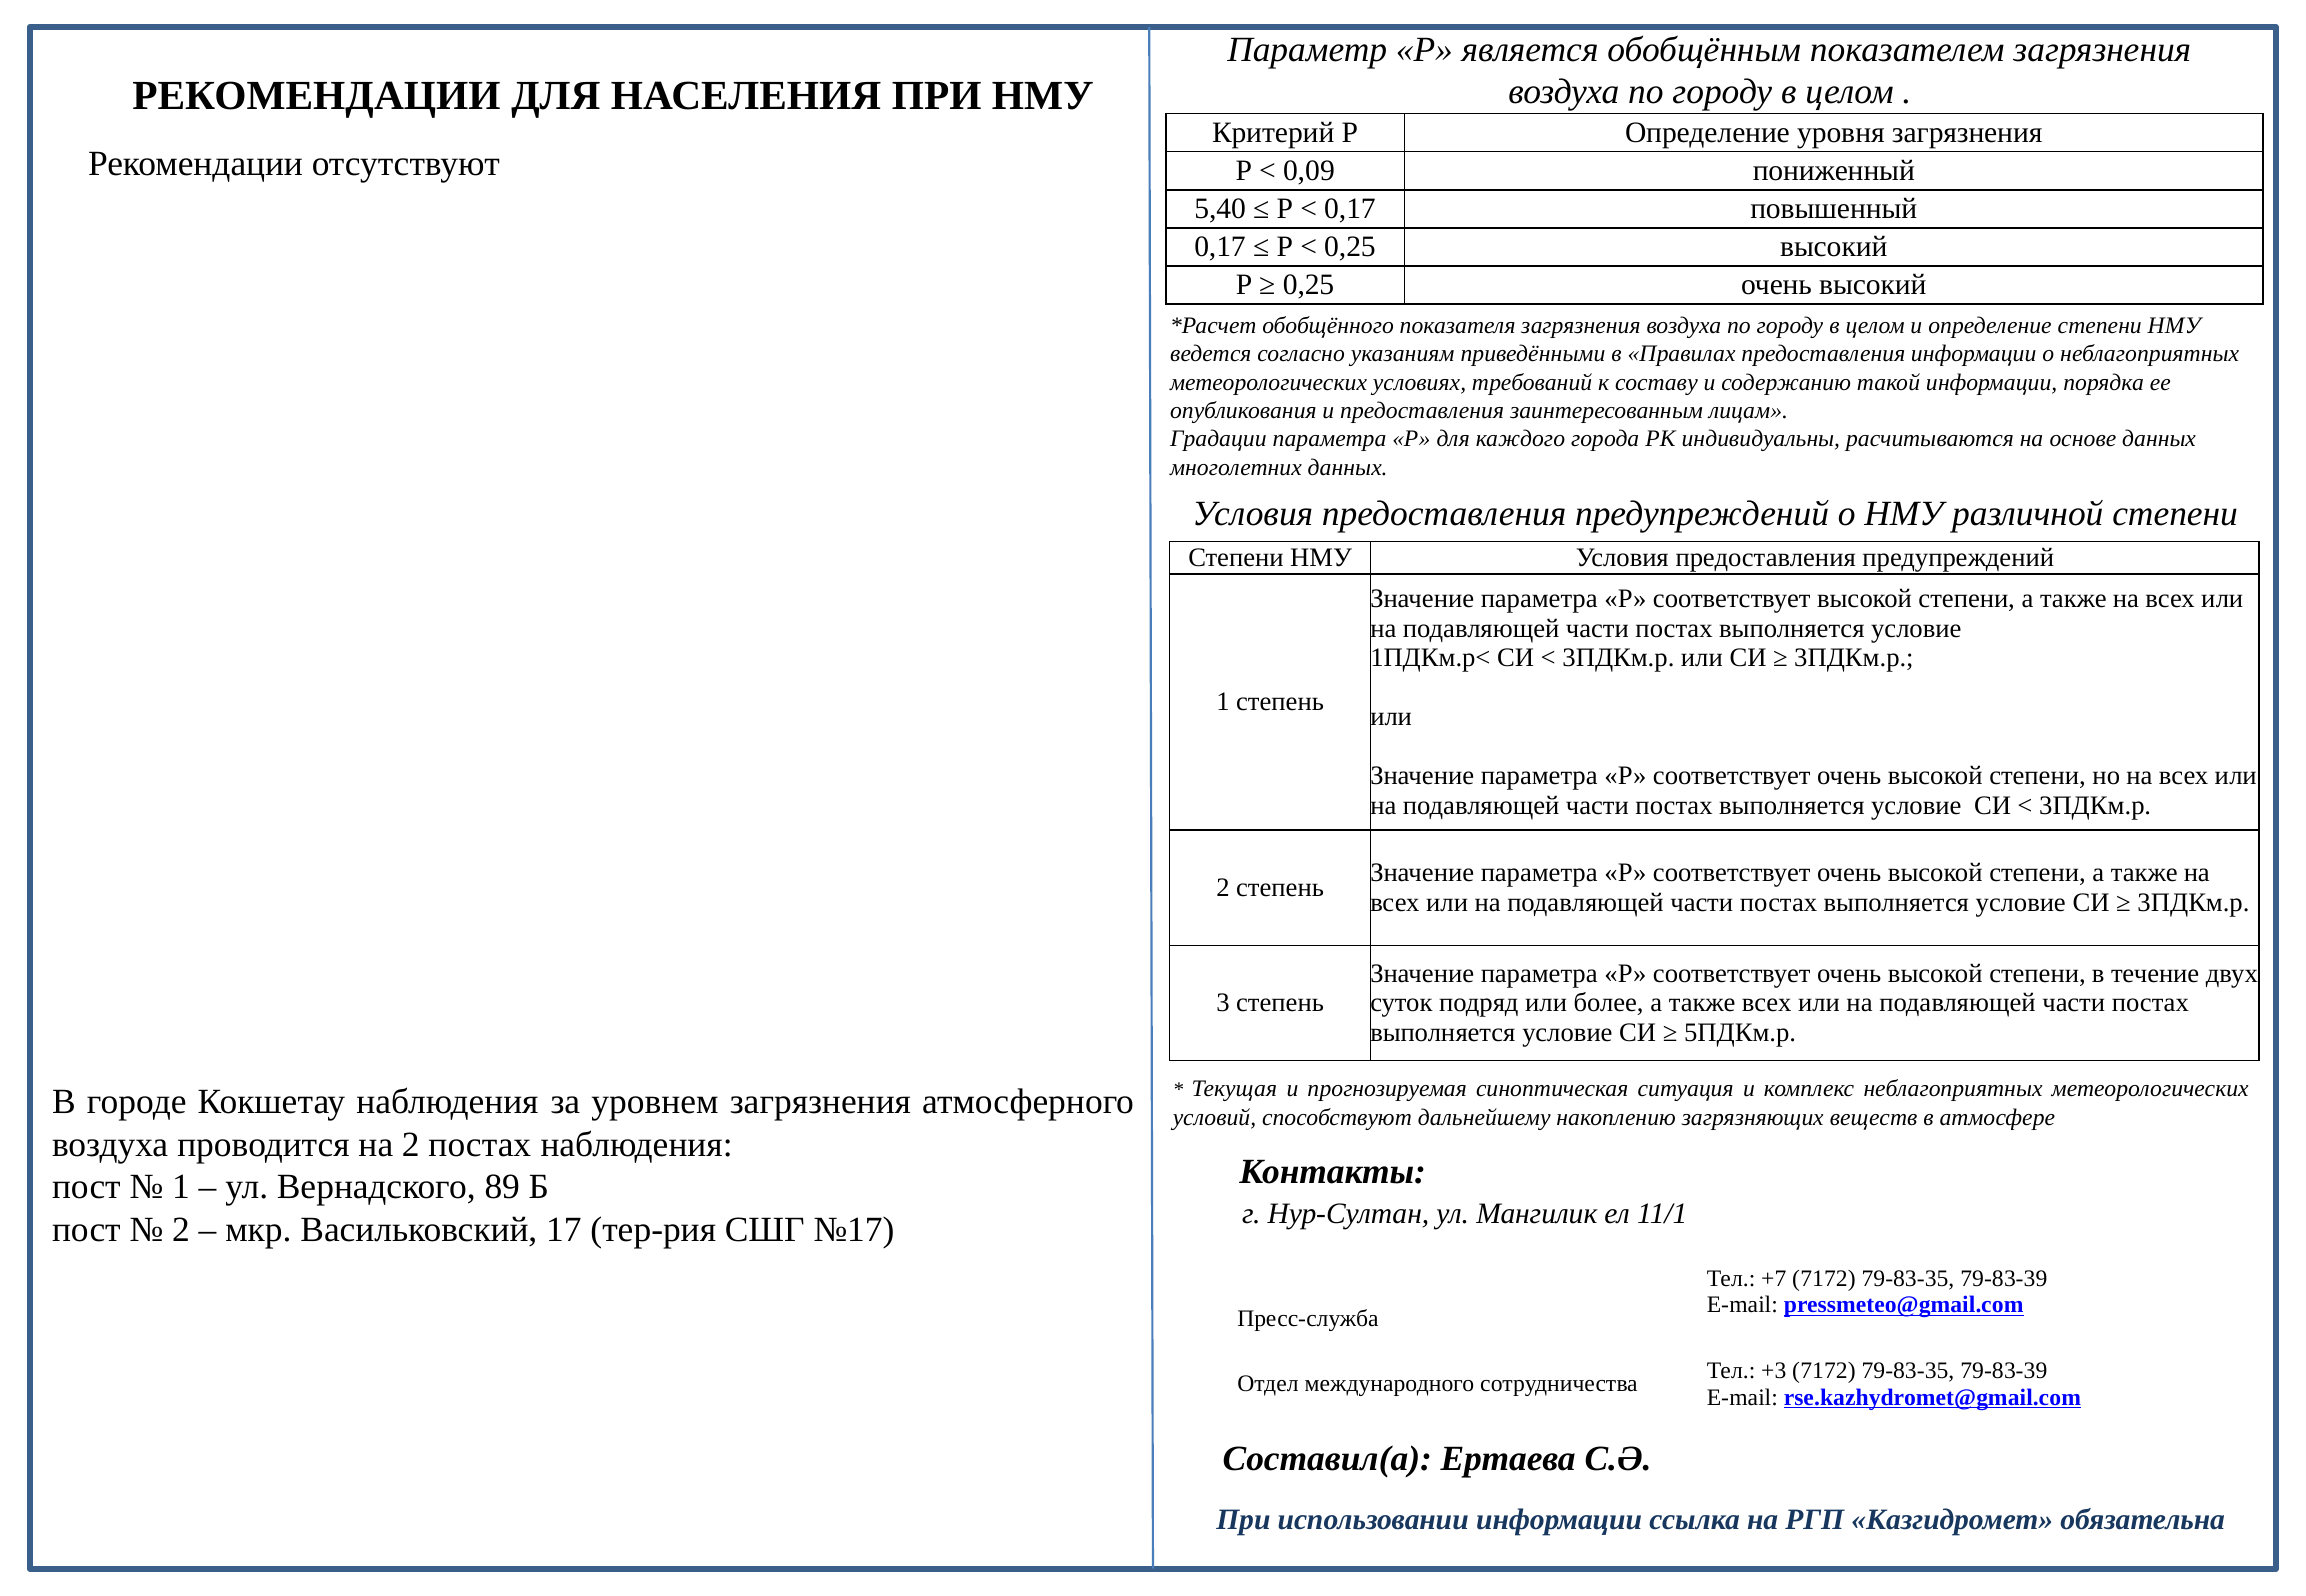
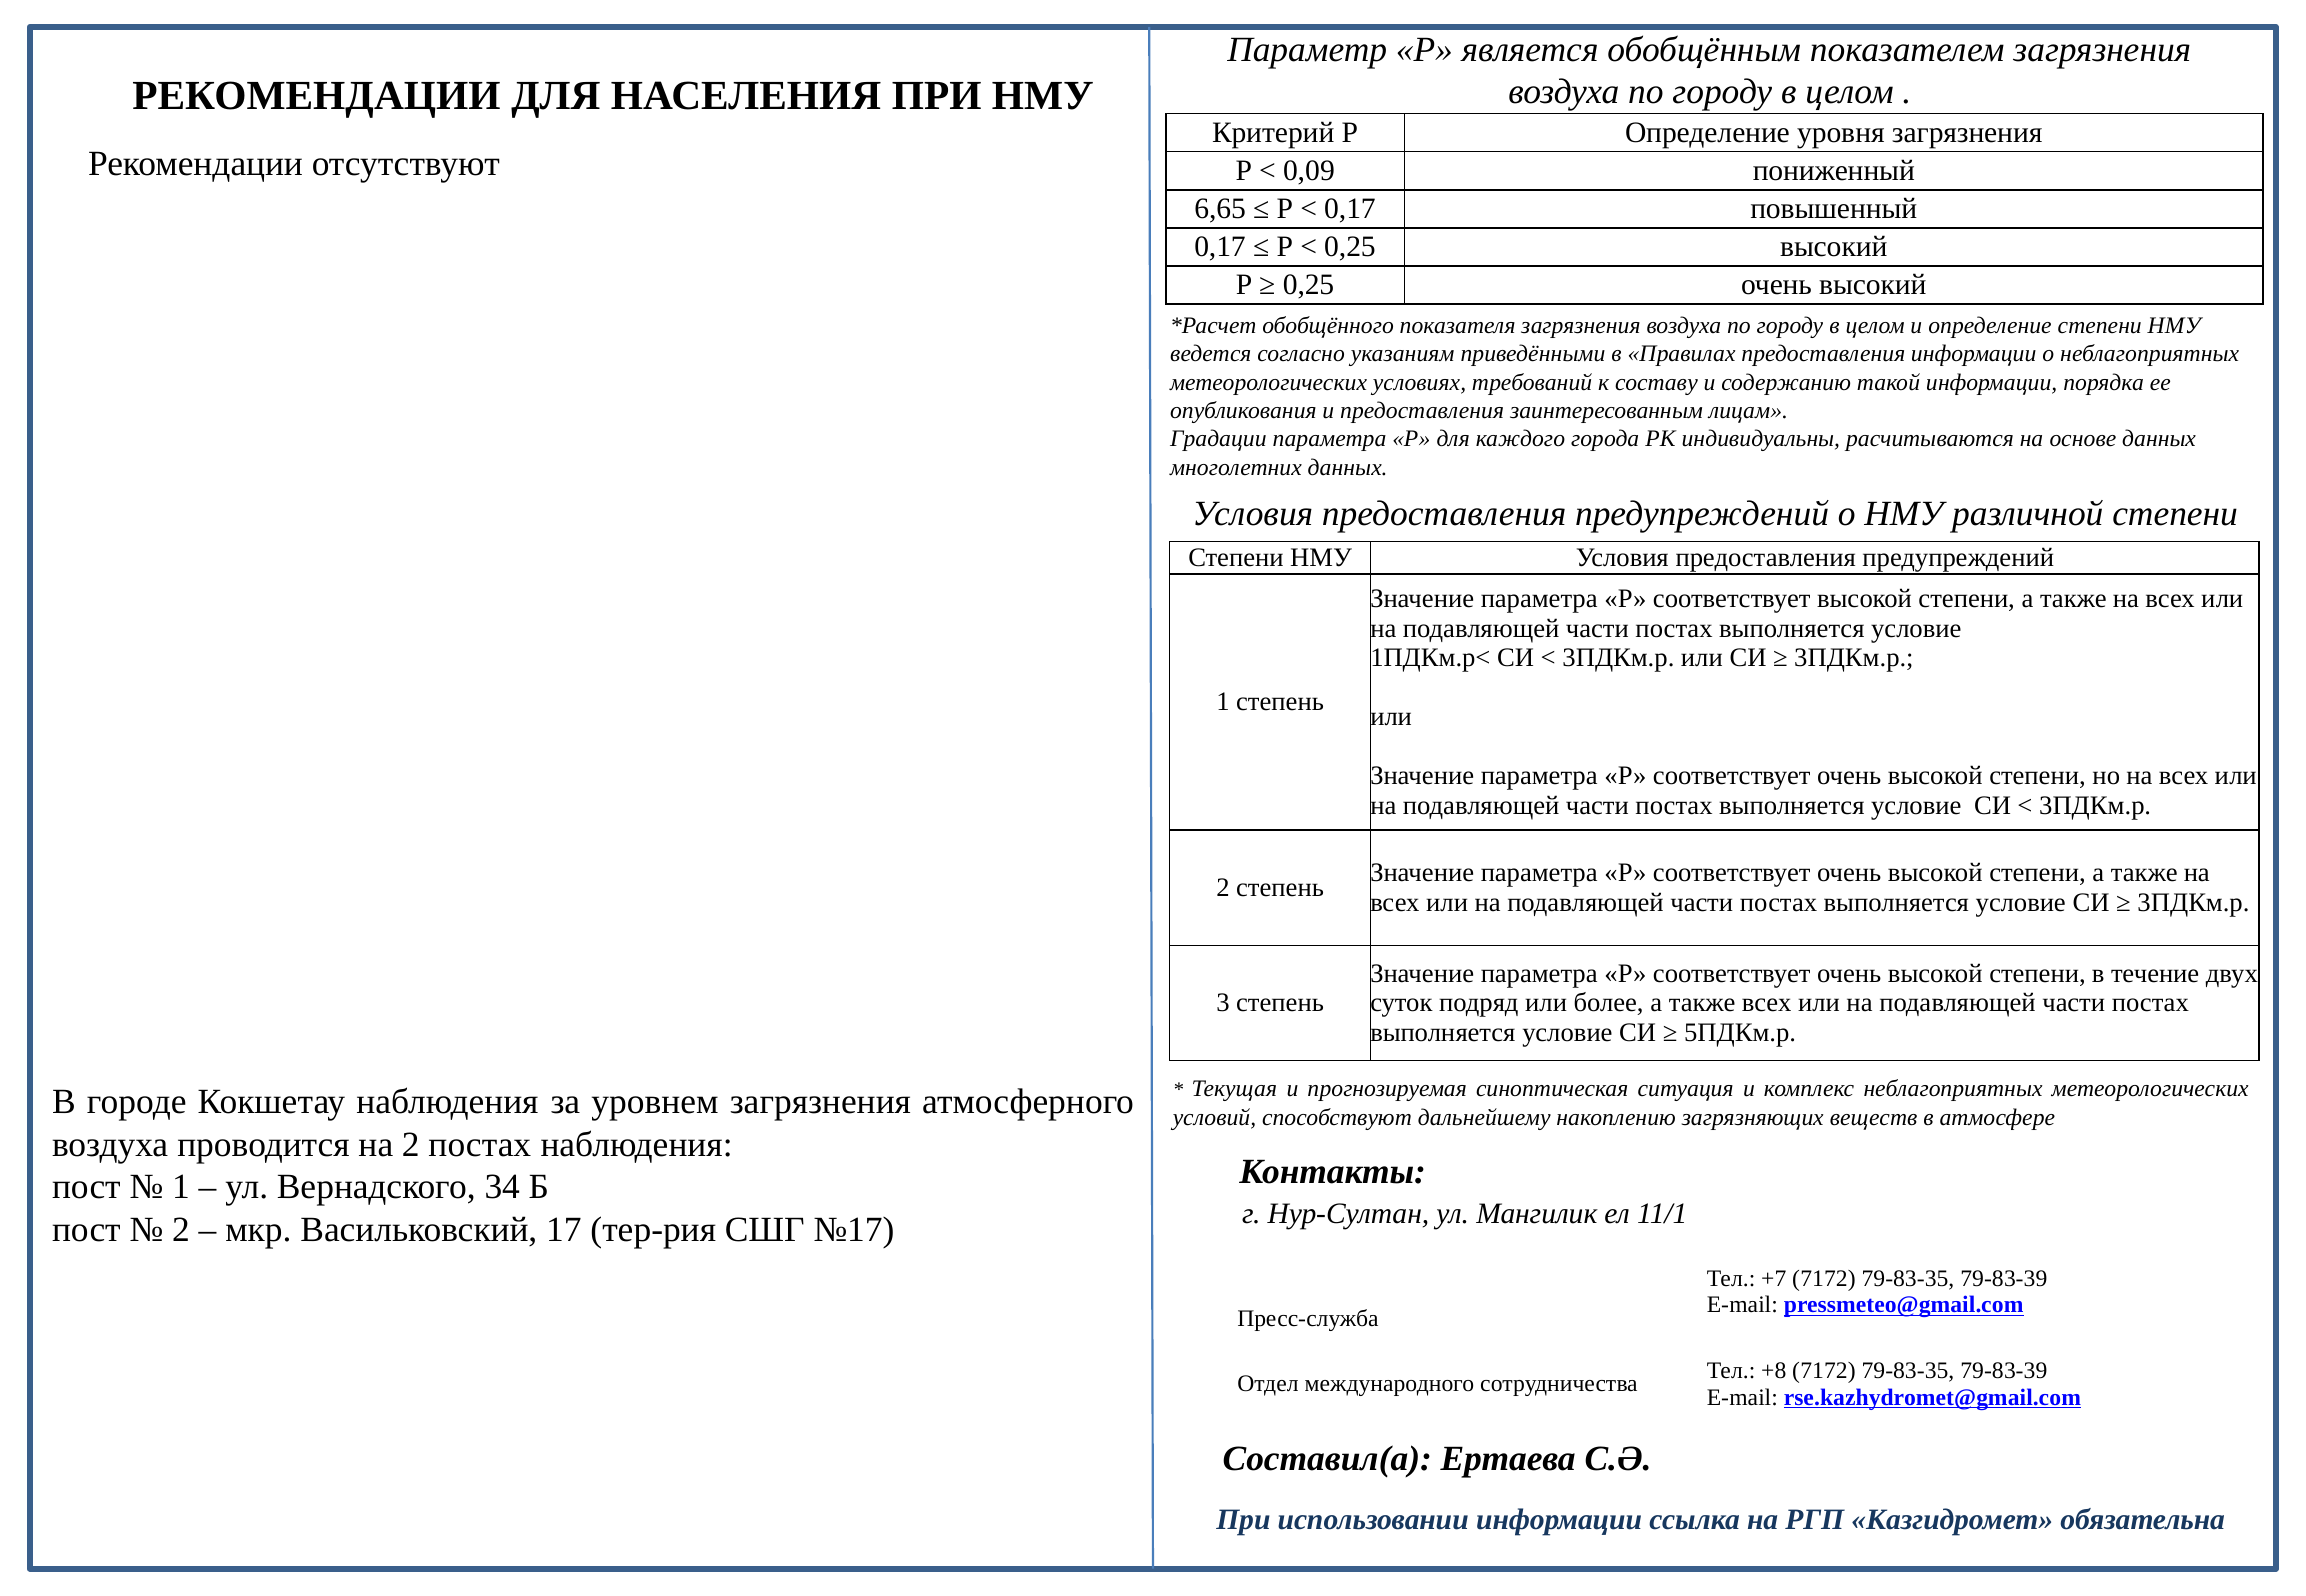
5,40: 5,40 -> 6,65
89: 89 -> 34
+3: +3 -> +8
